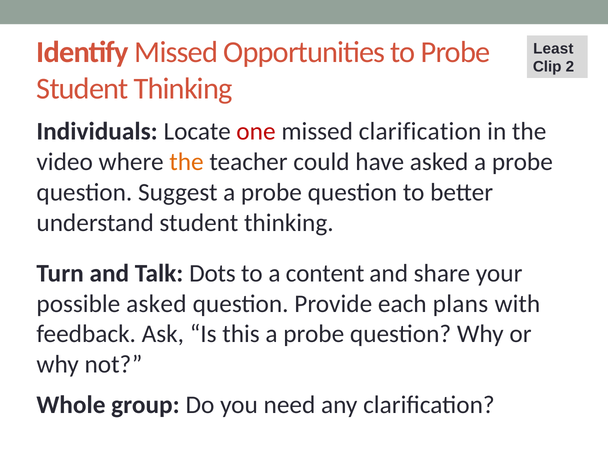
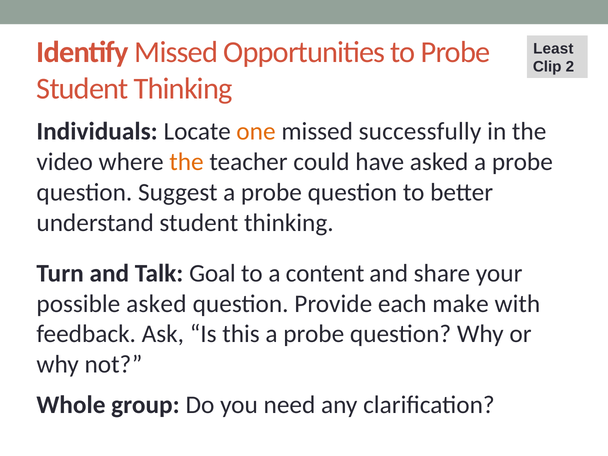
one colour: red -> orange
missed clarification: clarification -> successfully
Dots: Dots -> Goal
plans: plans -> make
